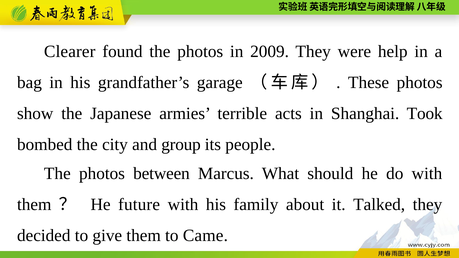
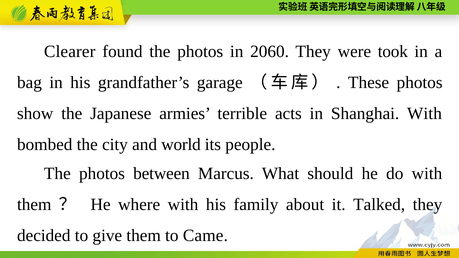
2009: 2009 -> 2060
help: help -> took
Shanghai Took: Took -> With
group: group -> world
future: future -> where
